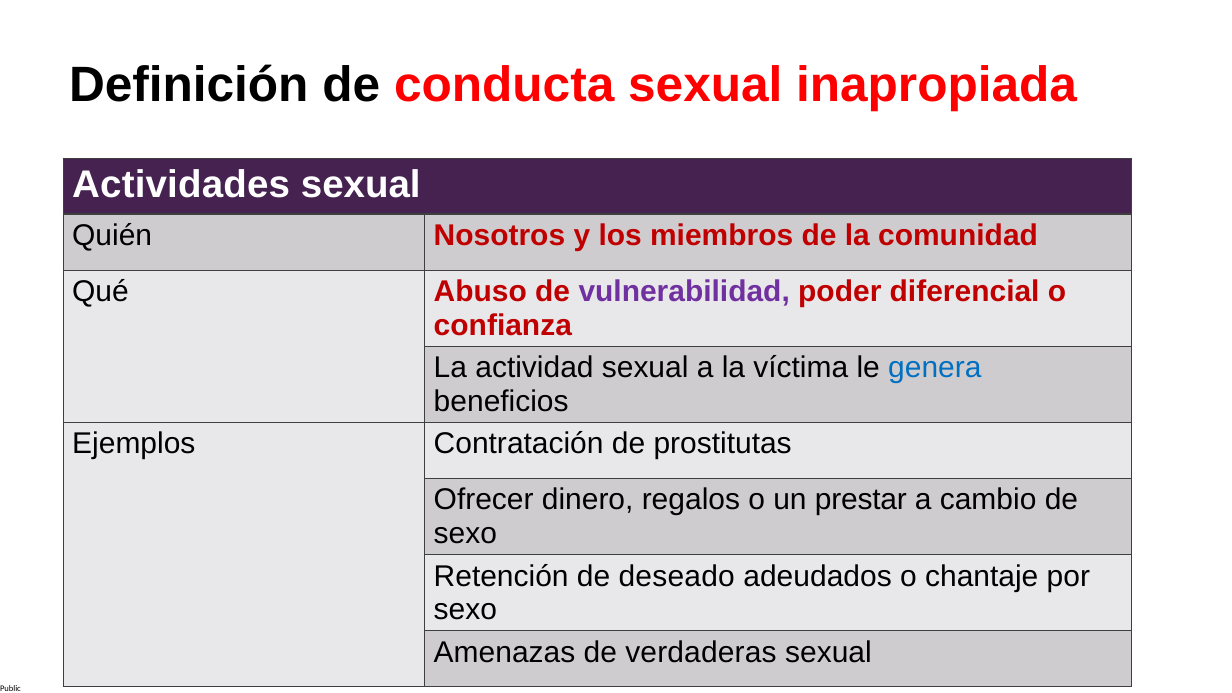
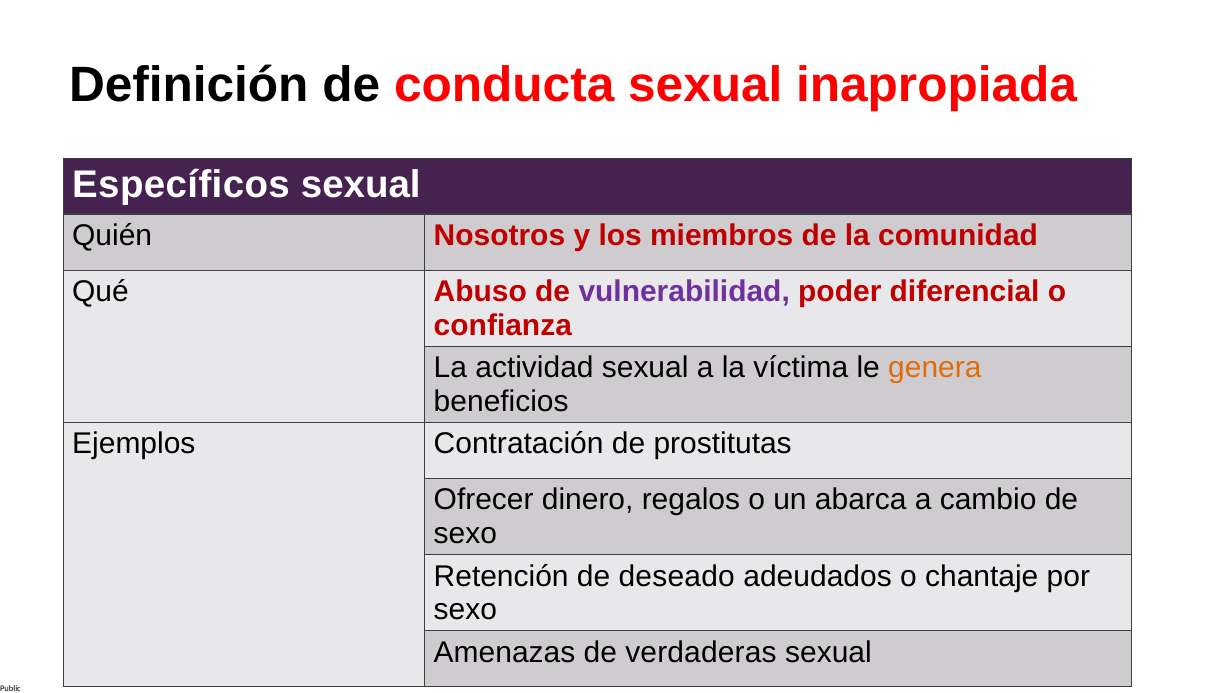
Actividades: Actividades -> Específicos
genera colour: blue -> orange
prestar: prestar -> abarca
